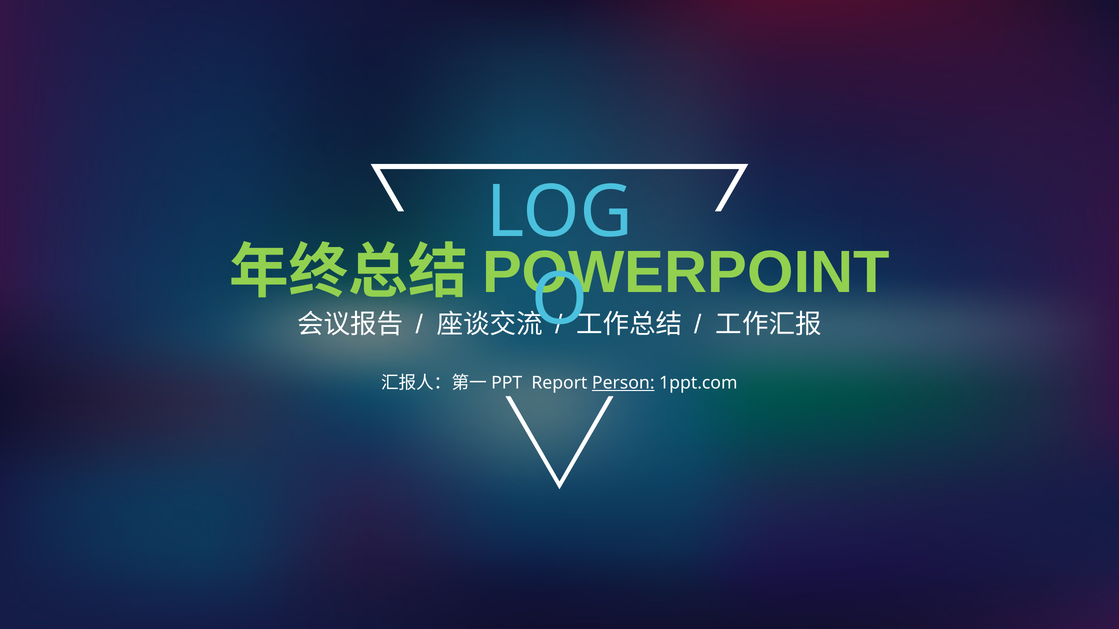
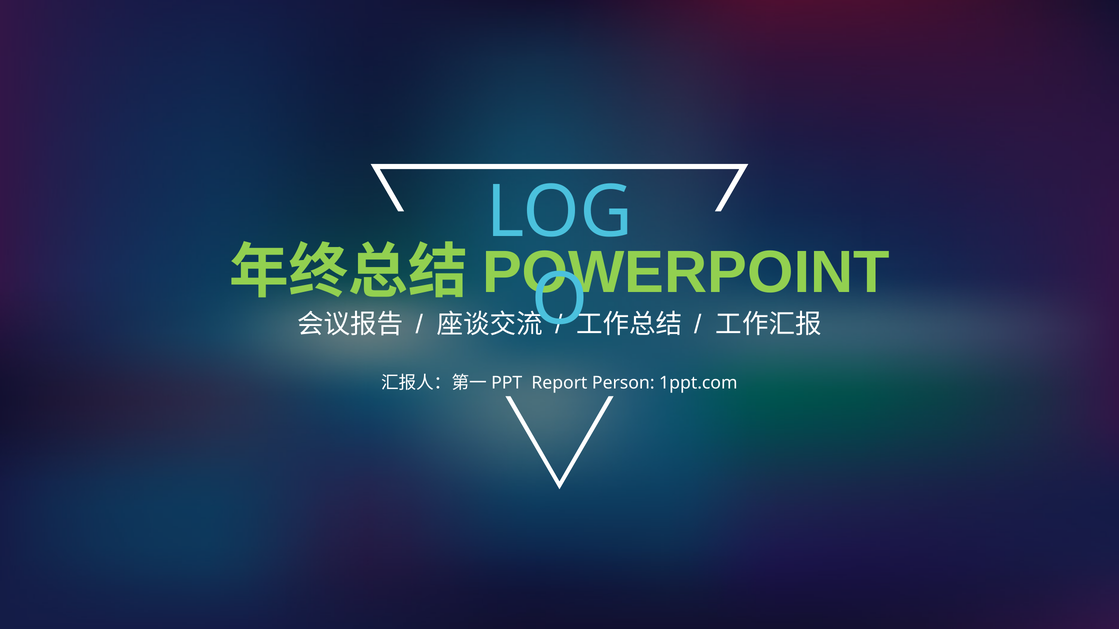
Person underline: present -> none
